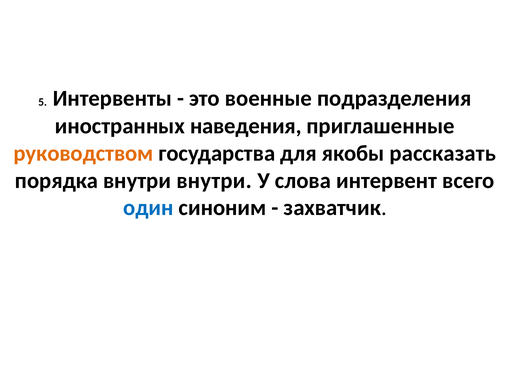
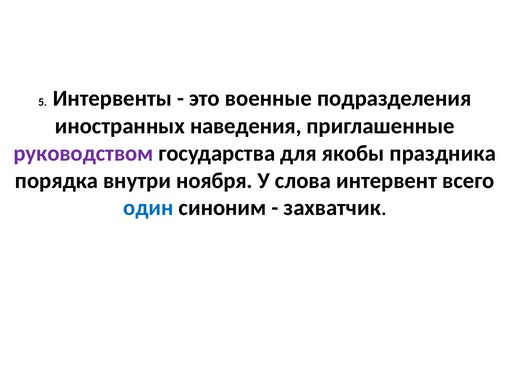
руководством colour: orange -> purple
рассказать: рассказать -> праздника
внутри внутри: внутри -> ноября
